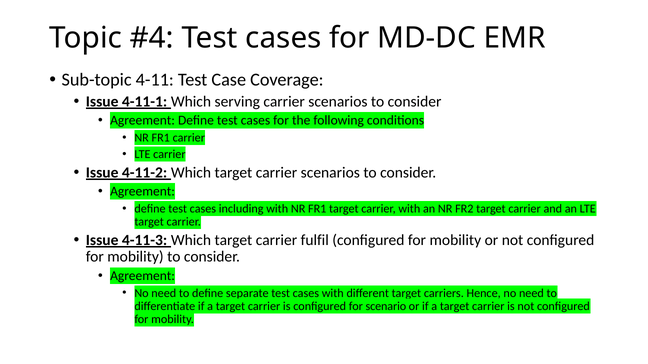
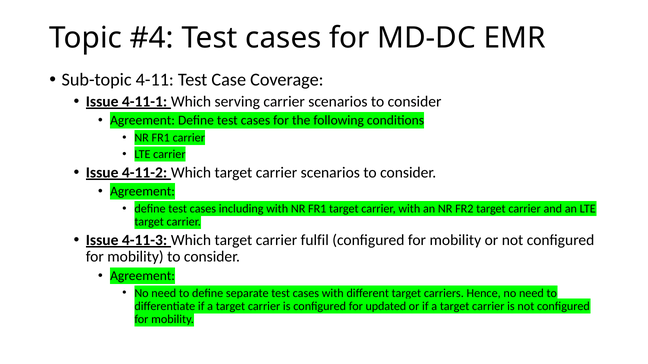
scenario: scenario -> updated
